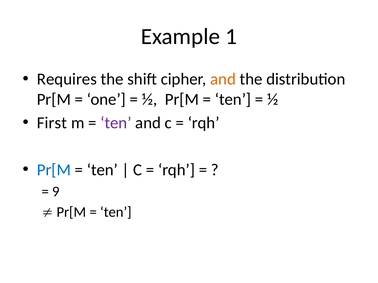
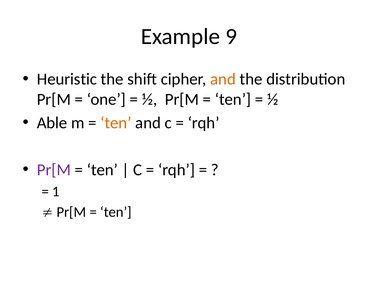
1: 1 -> 9
Requires: Requires -> Heuristic
First: First -> Able
ten at (116, 123) colour: purple -> orange
Pr[M at (54, 170) colour: blue -> purple
9: 9 -> 1
